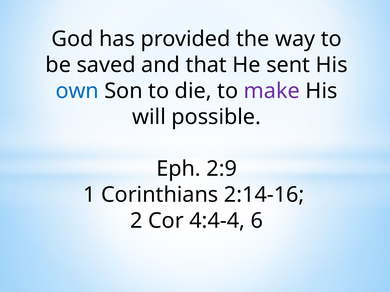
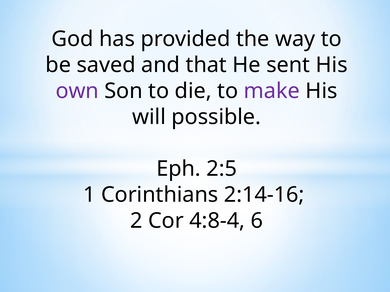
own colour: blue -> purple
2:9: 2:9 -> 2:5
4:4-4: 4:4-4 -> 4:8-4
